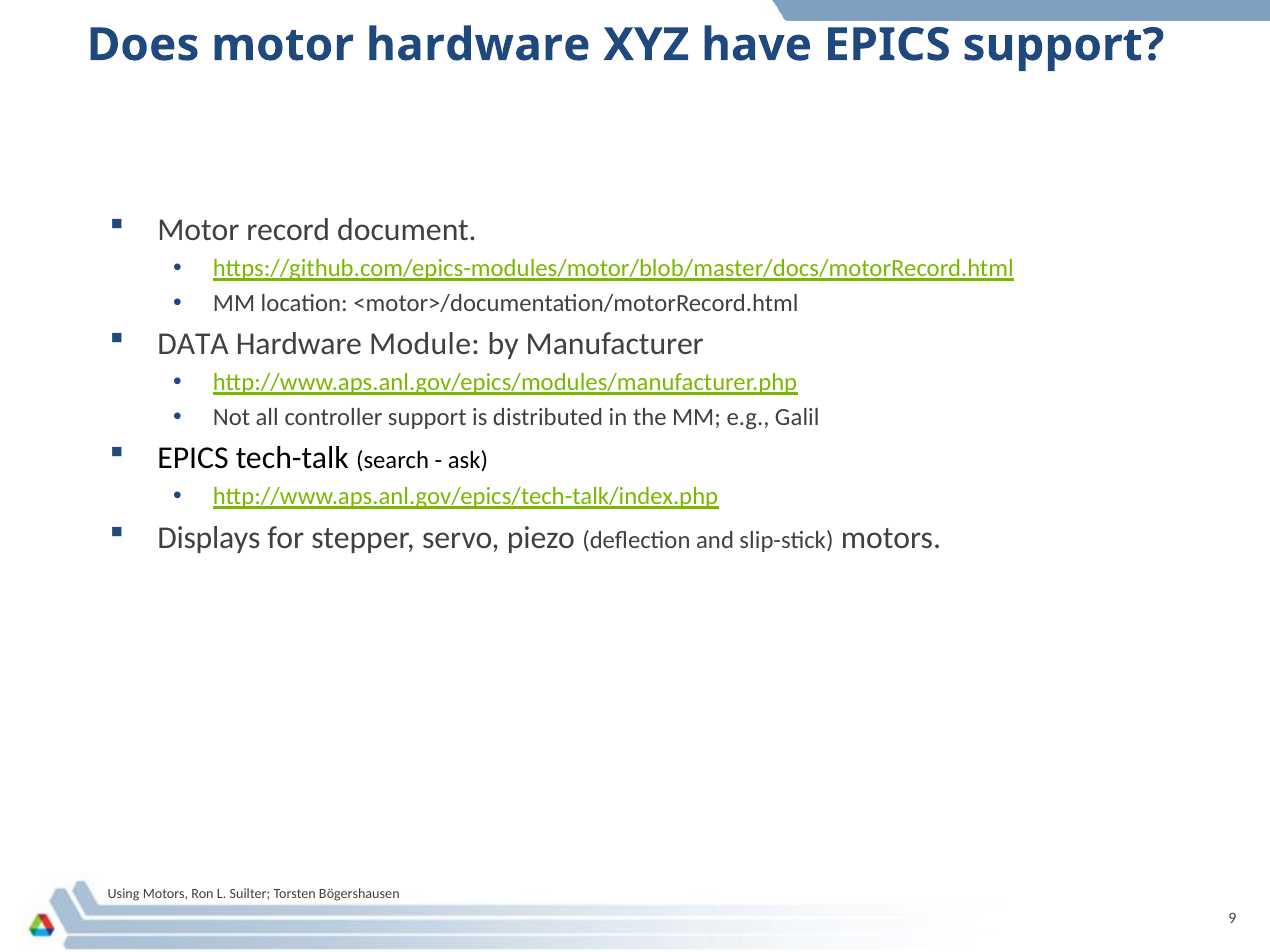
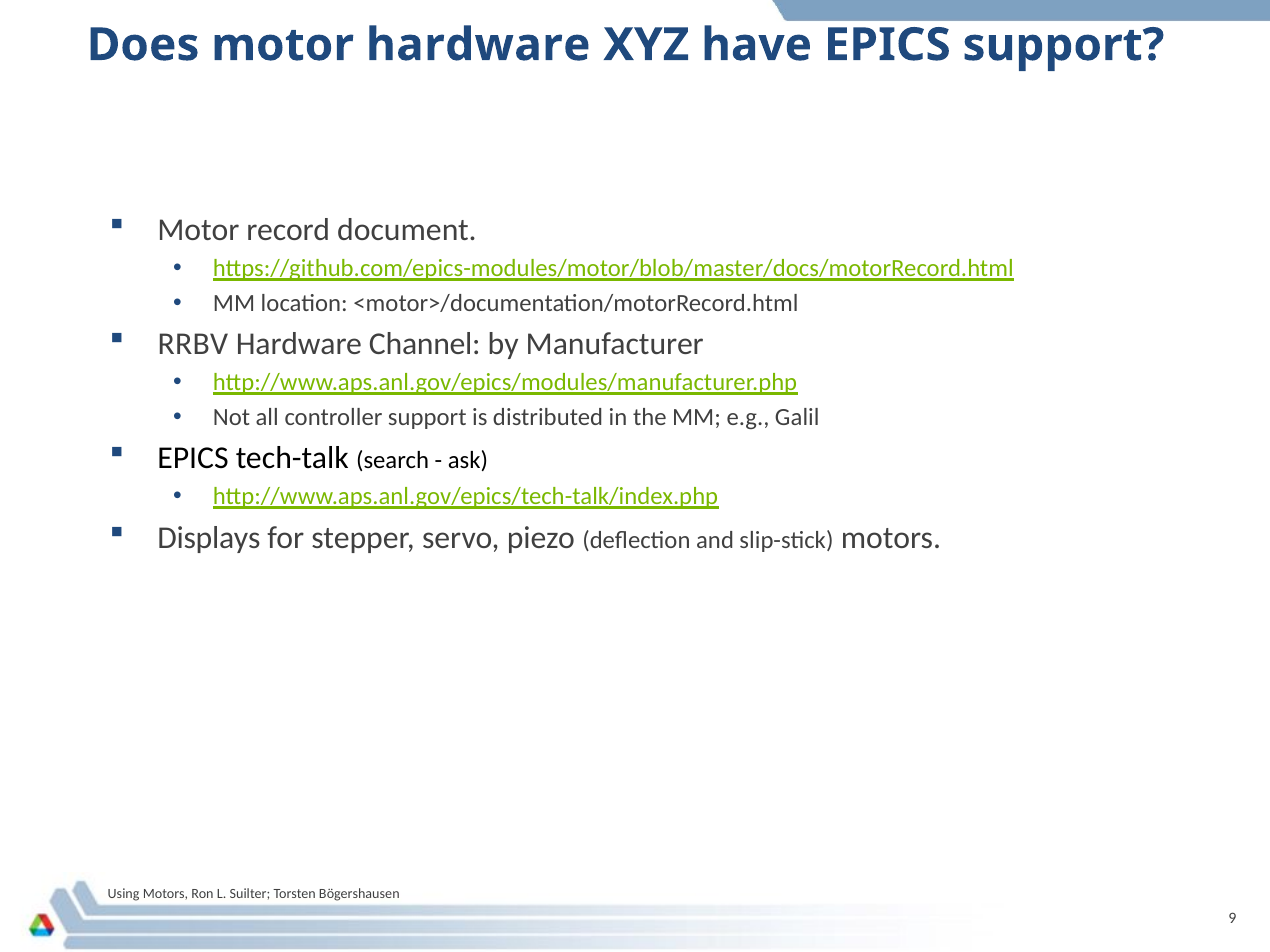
DATA: DATA -> RRBV
Module: Module -> Channel
